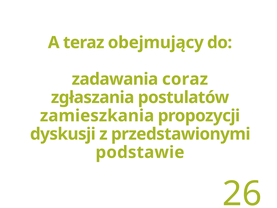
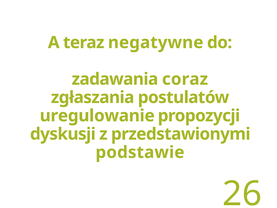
obejmujący: obejmujący -> negatywne
zamieszkania: zamieszkania -> uregulowanie
